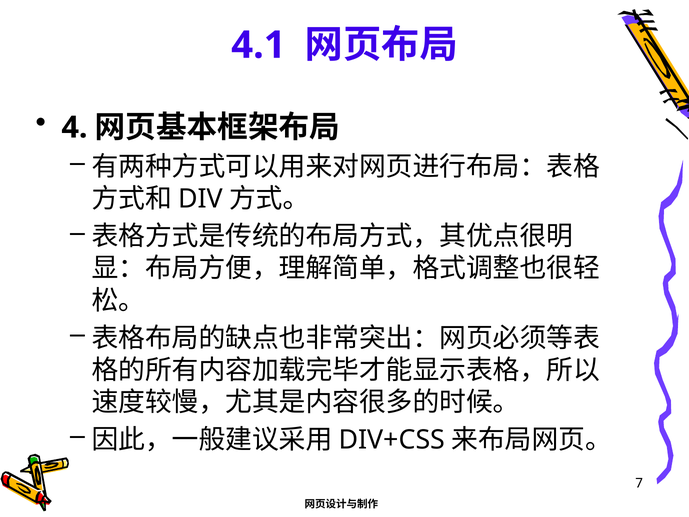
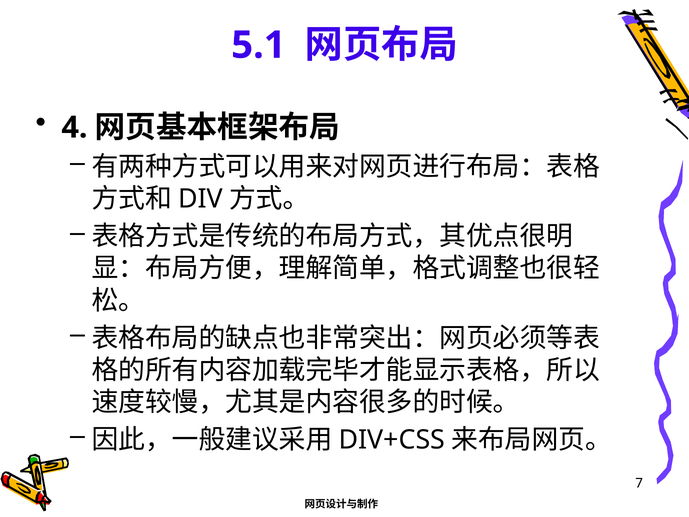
4.1: 4.1 -> 5.1
